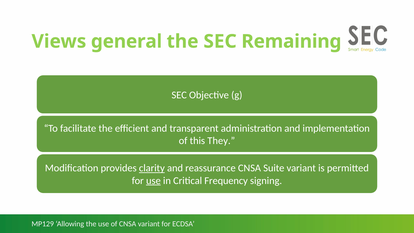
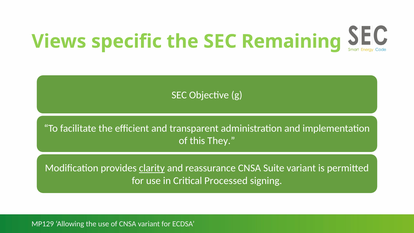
general: general -> specific
use at (153, 180) underline: present -> none
Frequency: Frequency -> Processed
